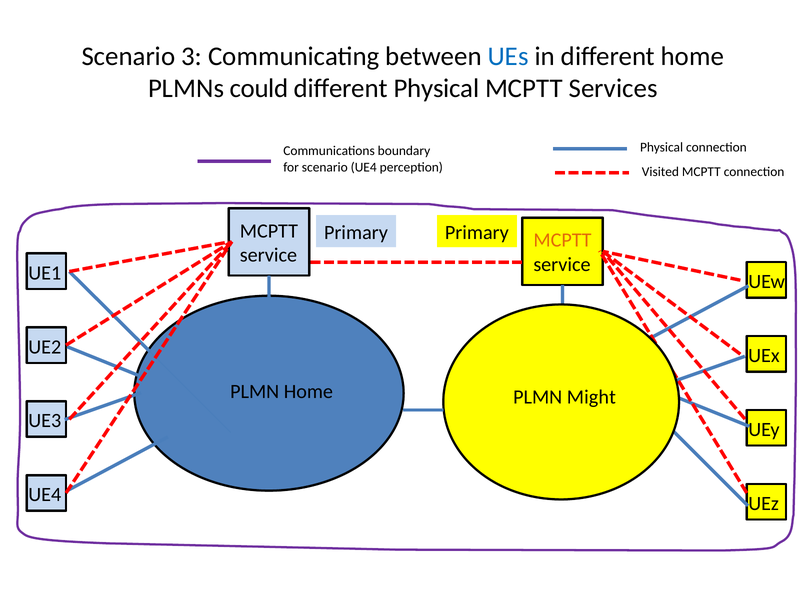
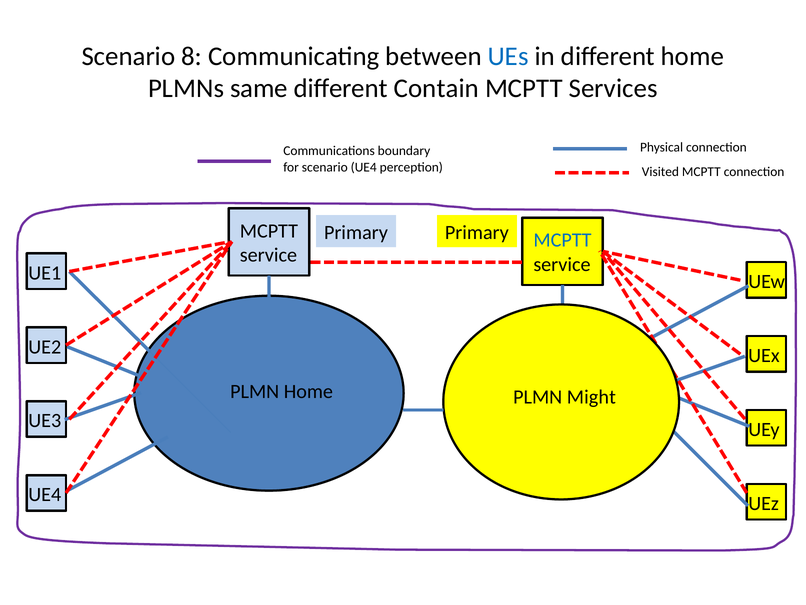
3: 3 -> 8
could: could -> same
different Physical: Physical -> Contain
MCPTT at (562, 240) colour: orange -> blue
